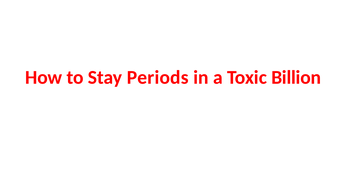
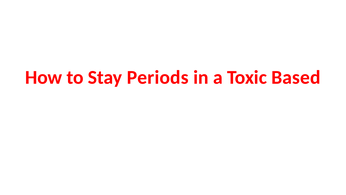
Billion: Billion -> Based
